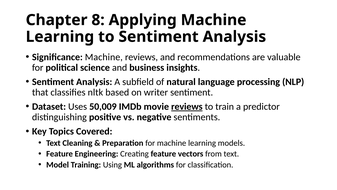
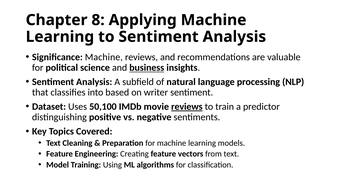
business underline: none -> present
nltk: nltk -> into
50,009: 50,009 -> 50,100
